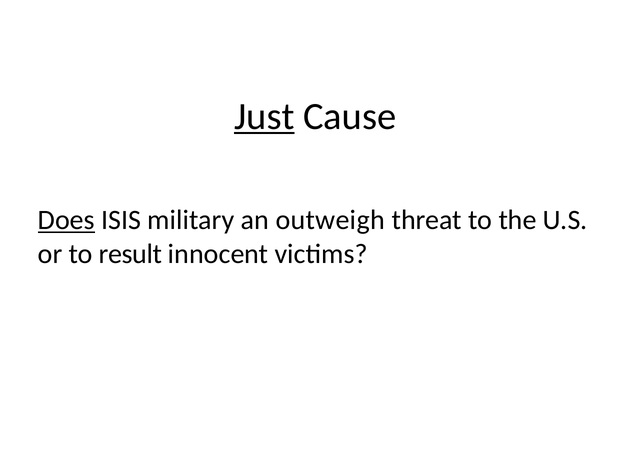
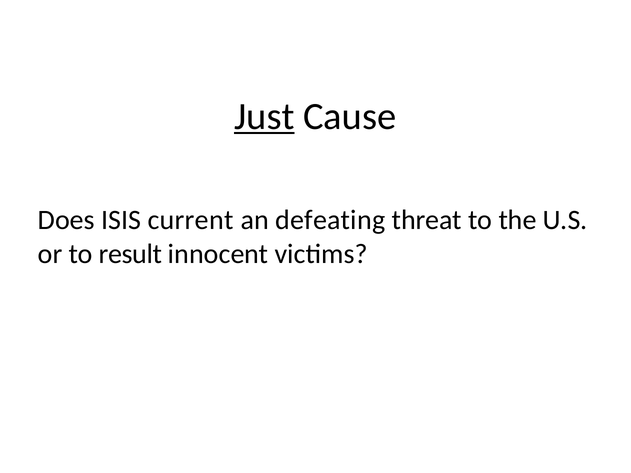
Does underline: present -> none
military: military -> current
outweigh: outweigh -> defeating
